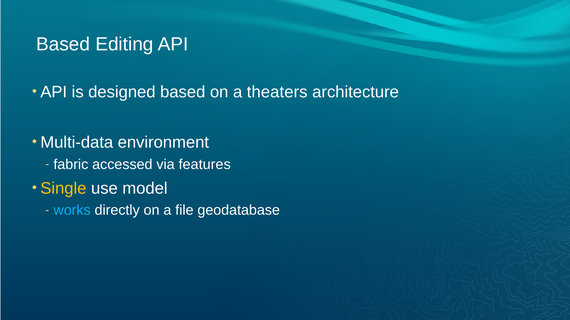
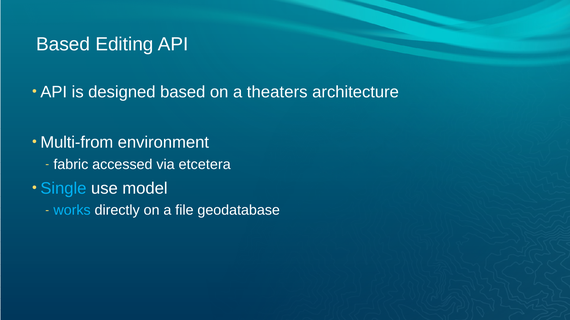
Multi-data: Multi-data -> Multi-from
features: features -> etcetera
Single colour: yellow -> light blue
